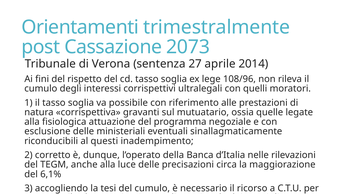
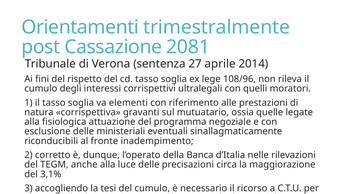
2073: 2073 -> 2081
possibile: possibile -> elementi
questi: questi -> fronte
6,1%: 6,1% -> 3,1%
